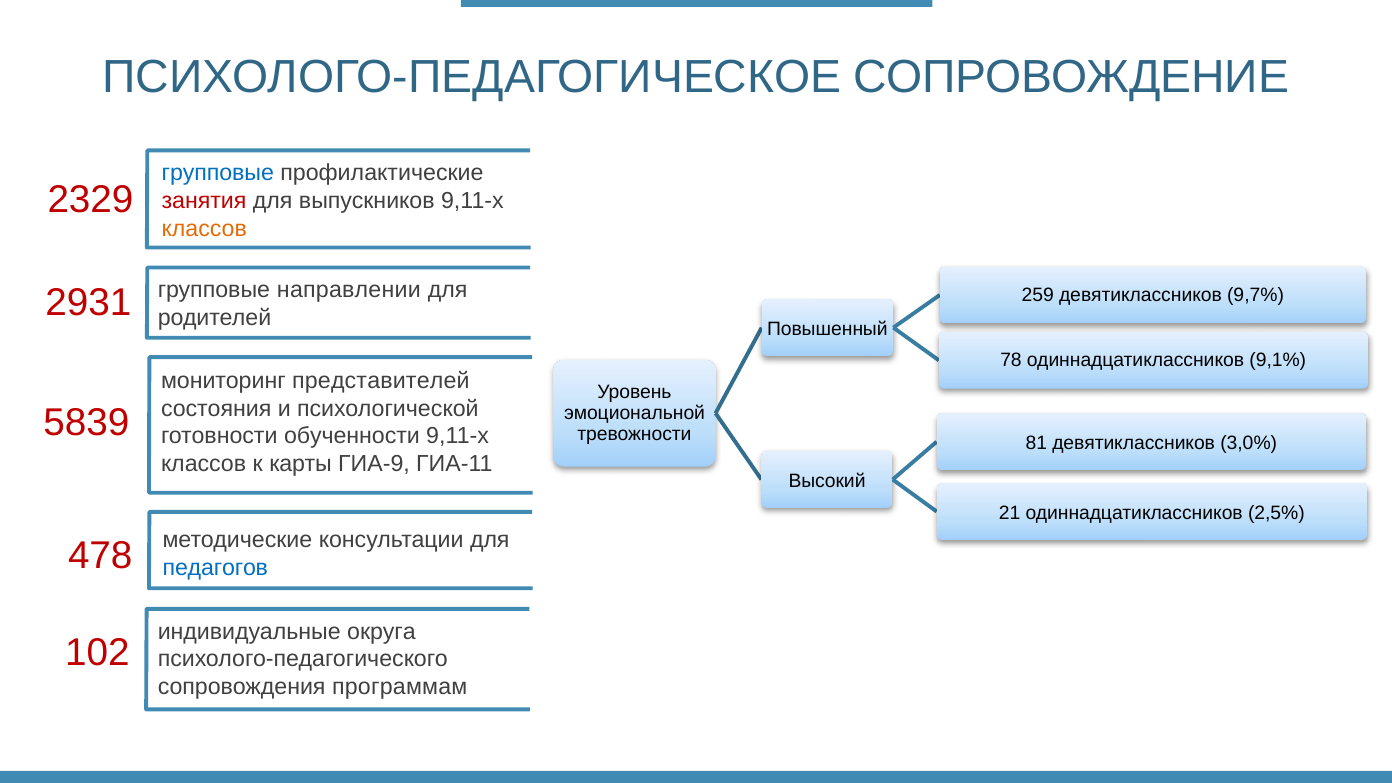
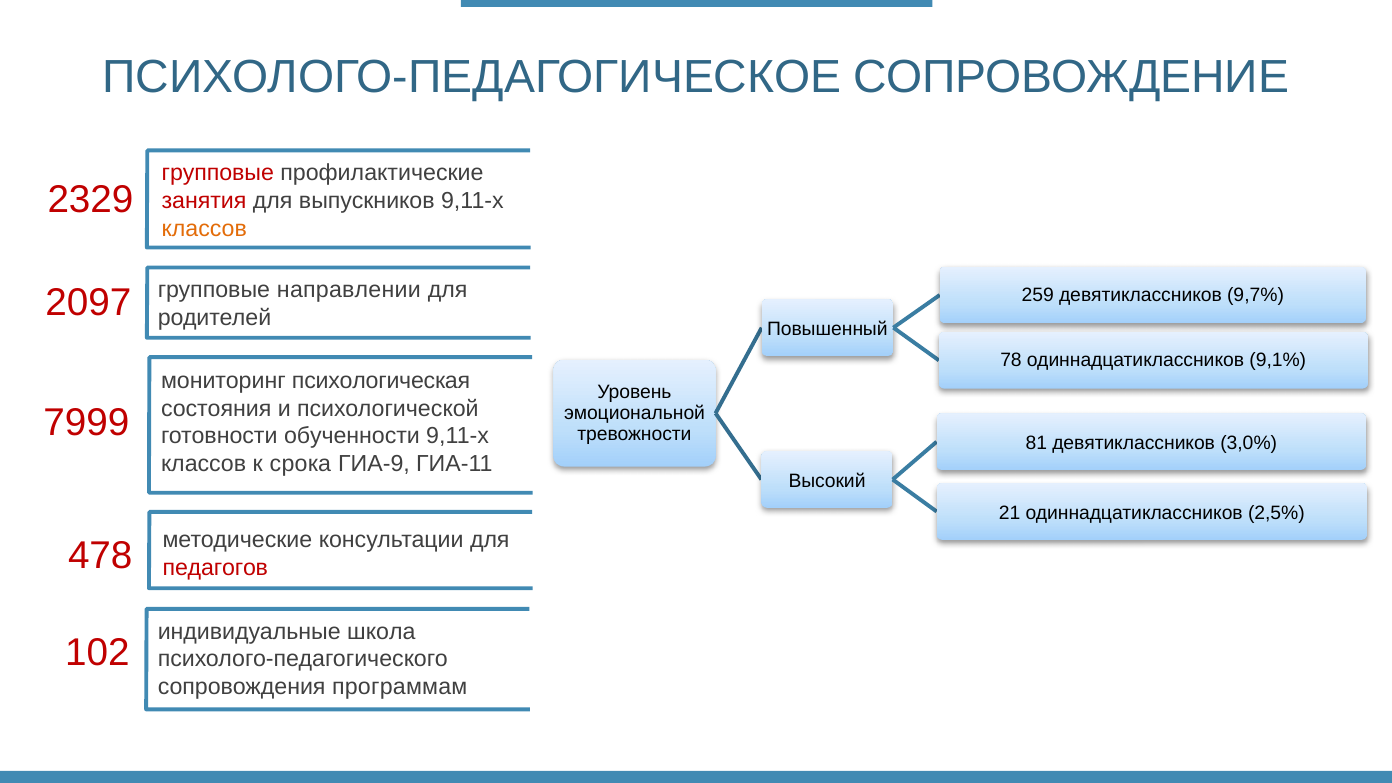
групповые at (218, 173) colour: blue -> red
2931: 2931 -> 2097
представителей: представителей -> психологическая
5839: 5839 -> 7999
карты: карты -> срока
педагогов colour: blue -> red
округа: округа -> школа
